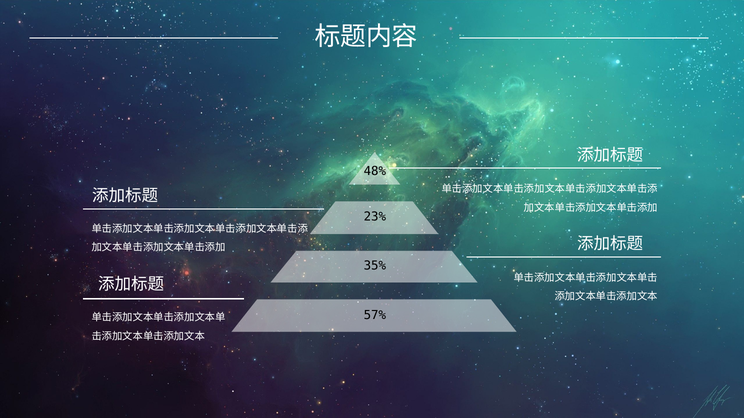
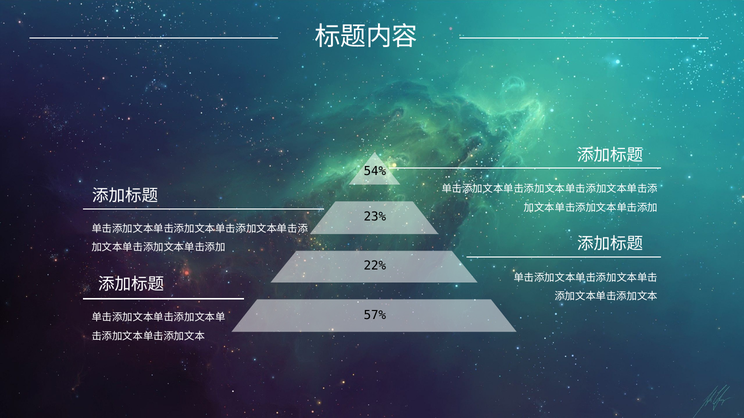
48%: 48% -> 54%
35%: 35% -> 22%
